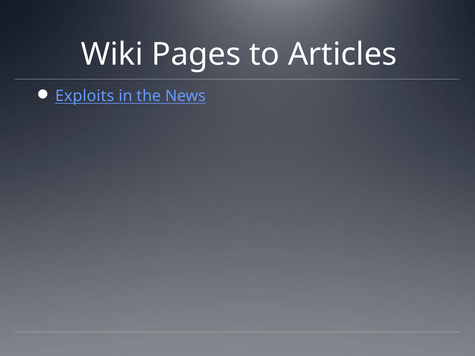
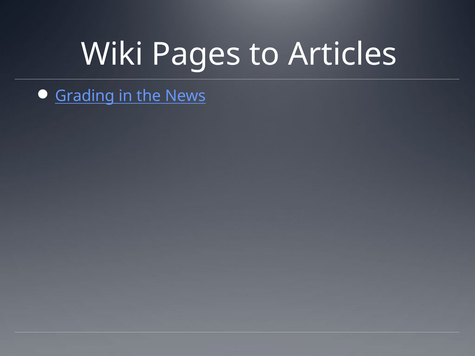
Exploits: Exploits -> Grading
